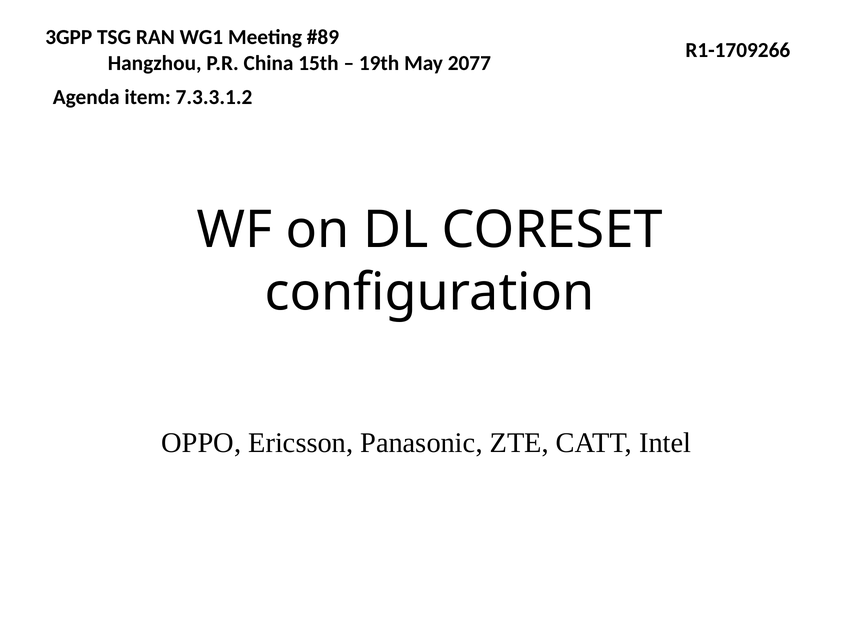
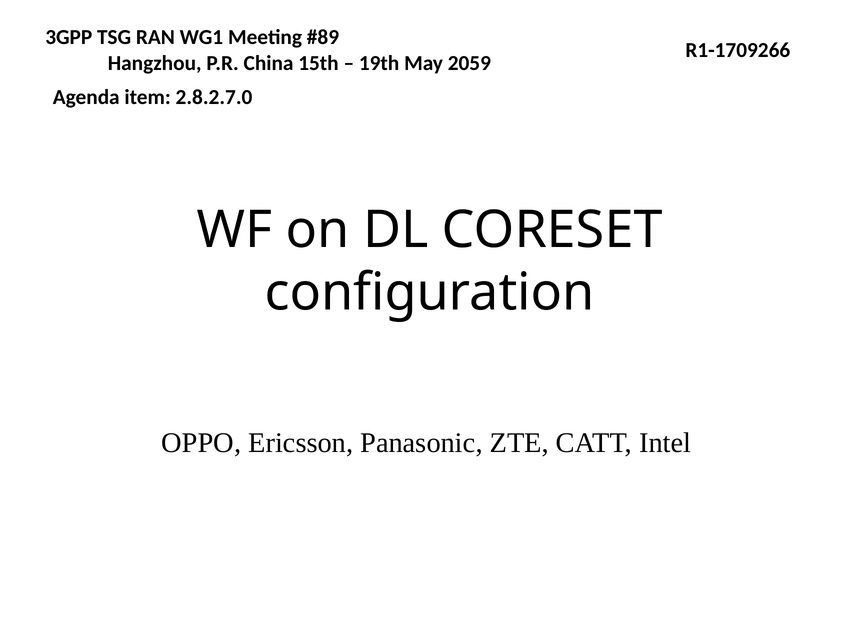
2077: 2077 -> 2059
7.3.3.1.2: 7.3.3.1.2 -> 2.8.2.7.0
